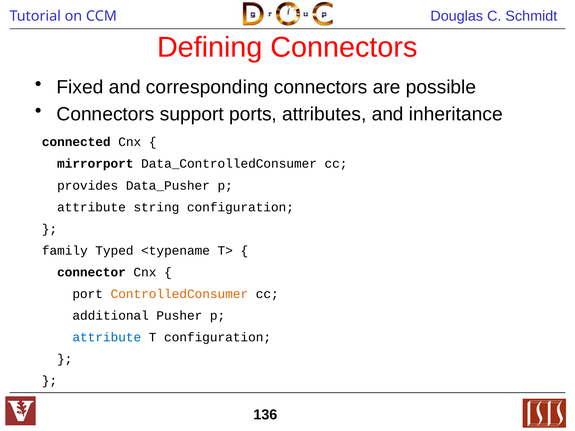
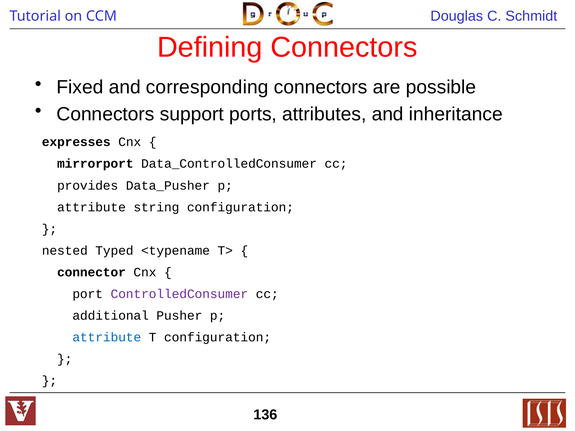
connected: connected -> expresses
family: family -> nested
ControlledConsumer colour: orange -> purple
